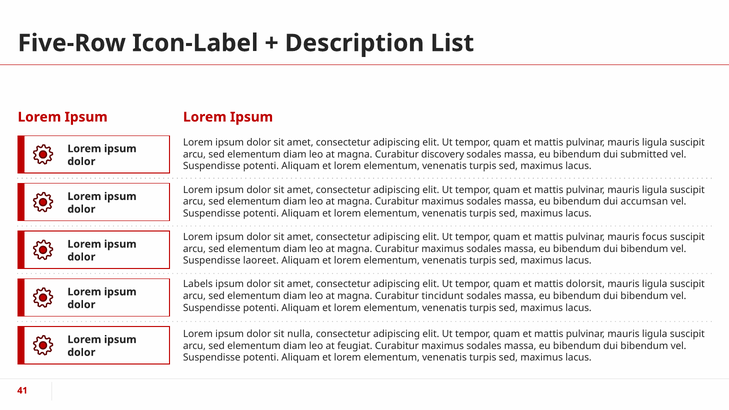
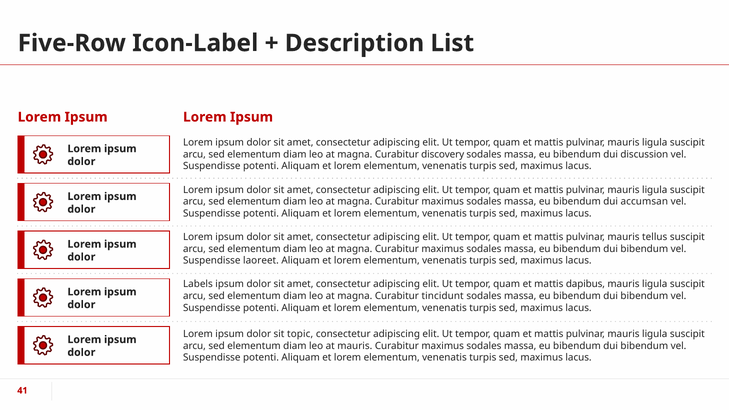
submitted: submitted -> discussion
focus: focus -> tellus
dolorsit: dolorsit -> dapibus
nulla: nulla -> topic
at feugiat: feugiat -> mauris
